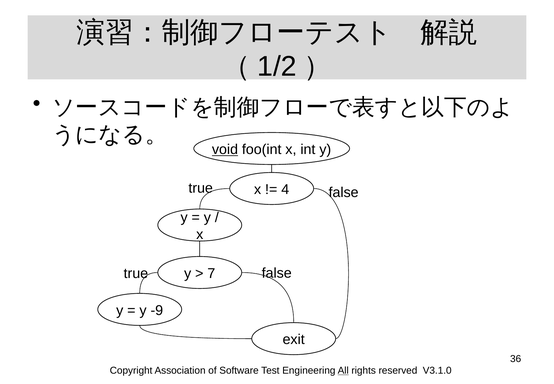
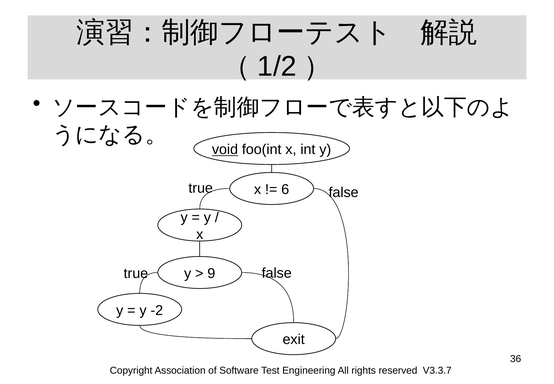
4: 4 -> 6
7: 7 -> 9
-9: -9 -> -2
All underline: present -> none
V3.1.0: V3.1.0 -> V3.3.7
